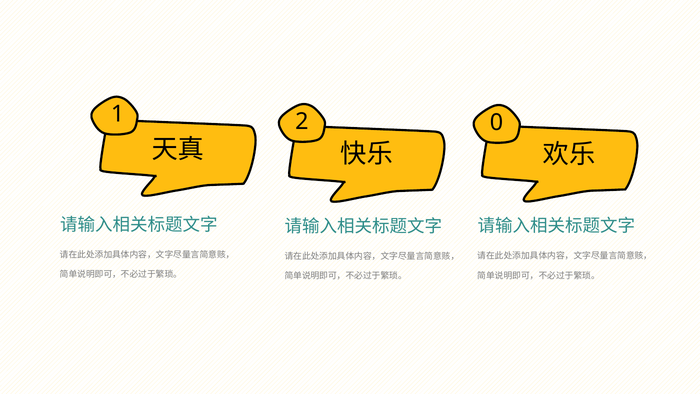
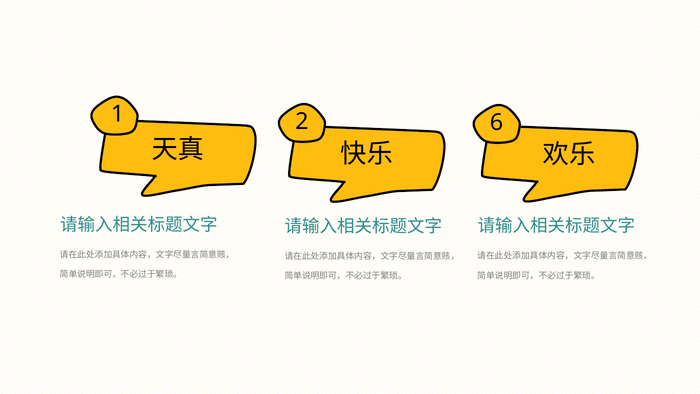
0: 0 -> 6
